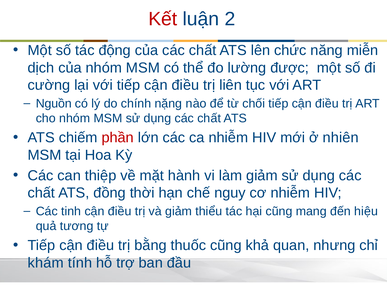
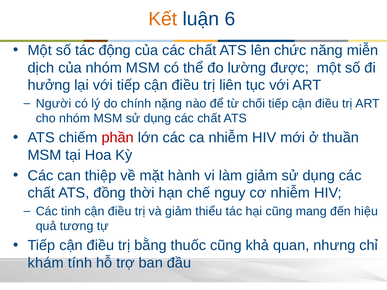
Kết colour: red -> orange
2: 2 -> 6
cường: cường -> hưởng
Nguồn: Nguồn -> Người
nhiên: nhiên -> thuần
